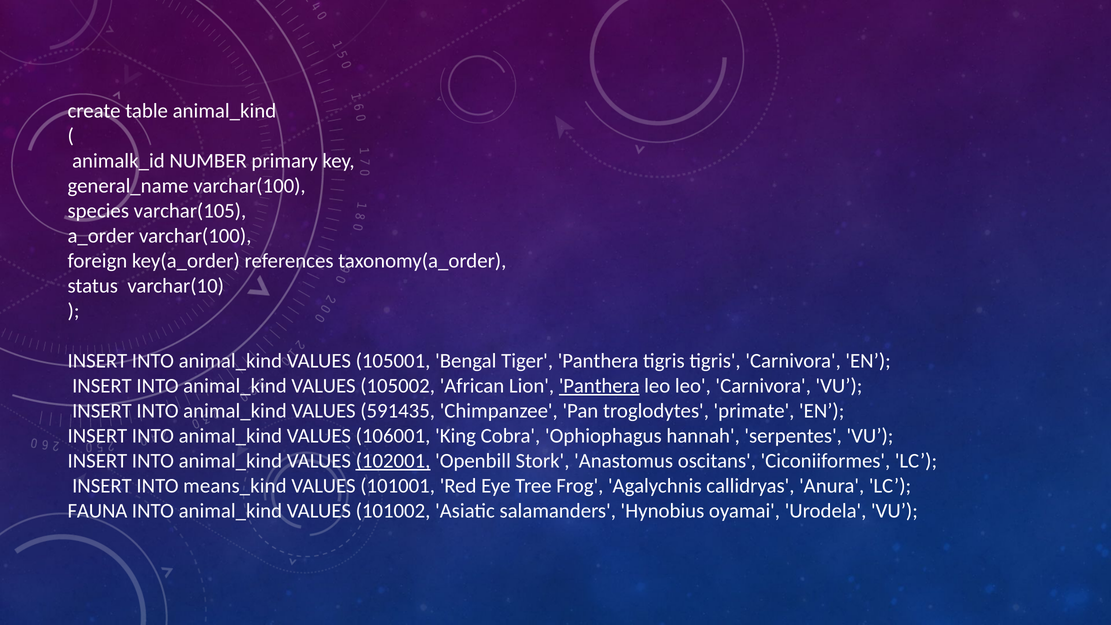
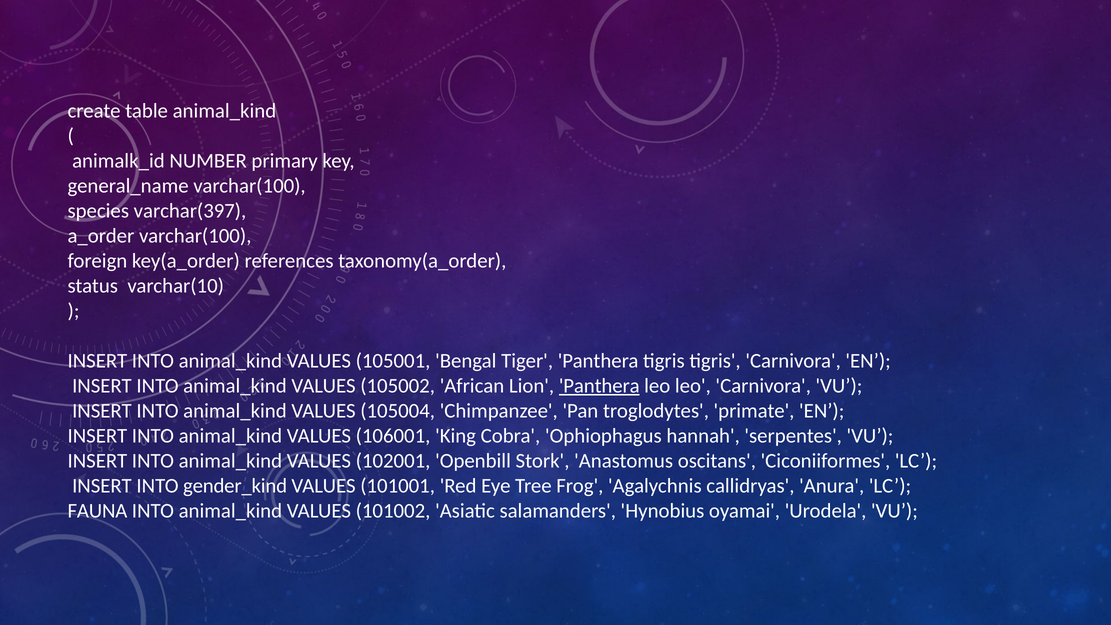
varchar(105: varchar(105 -> varchar(397
591435: 591435 -> 105004
102001 underline: present -> none
means_kind: means_kind -> gender_kind
